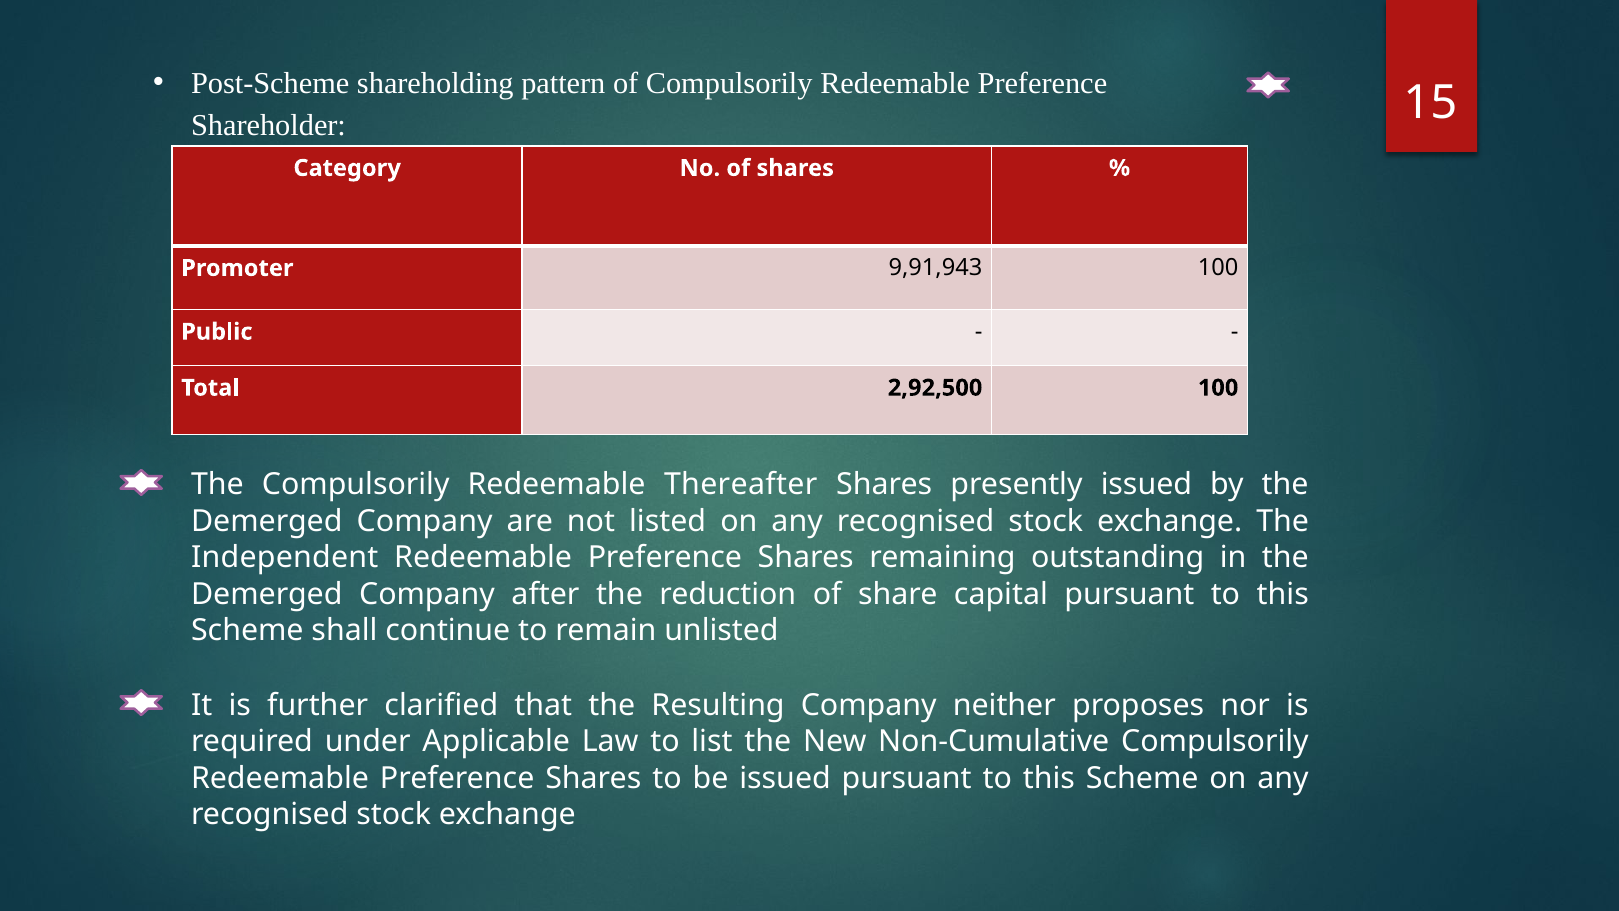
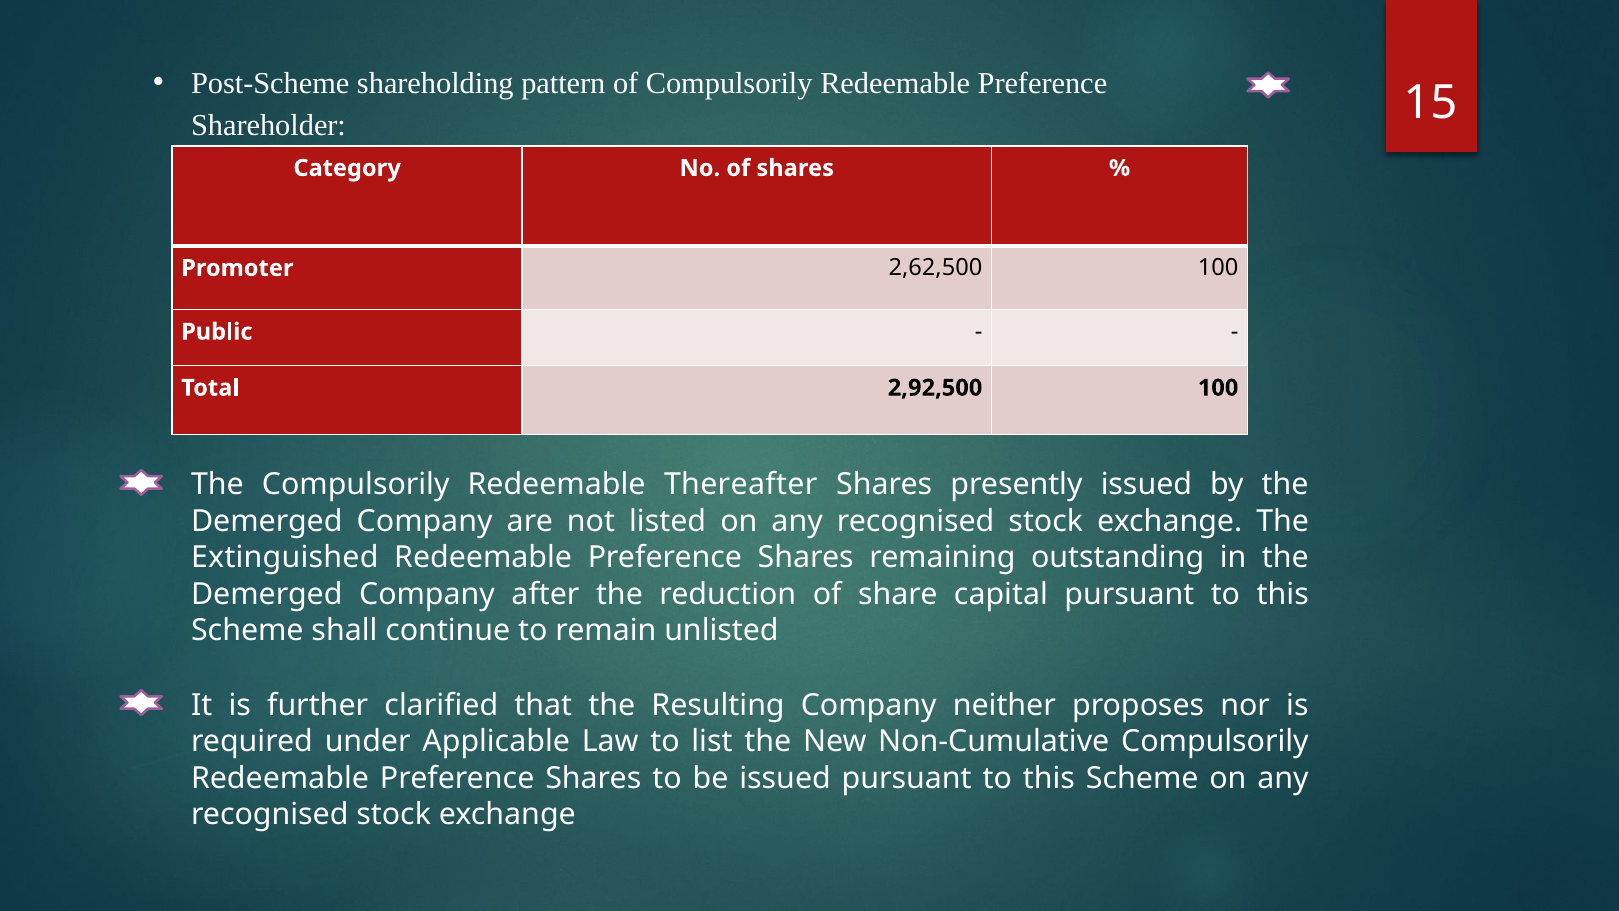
9,91,943: 9,91,943 -> 2,62,500
Independent: Independent -> Extinguished
